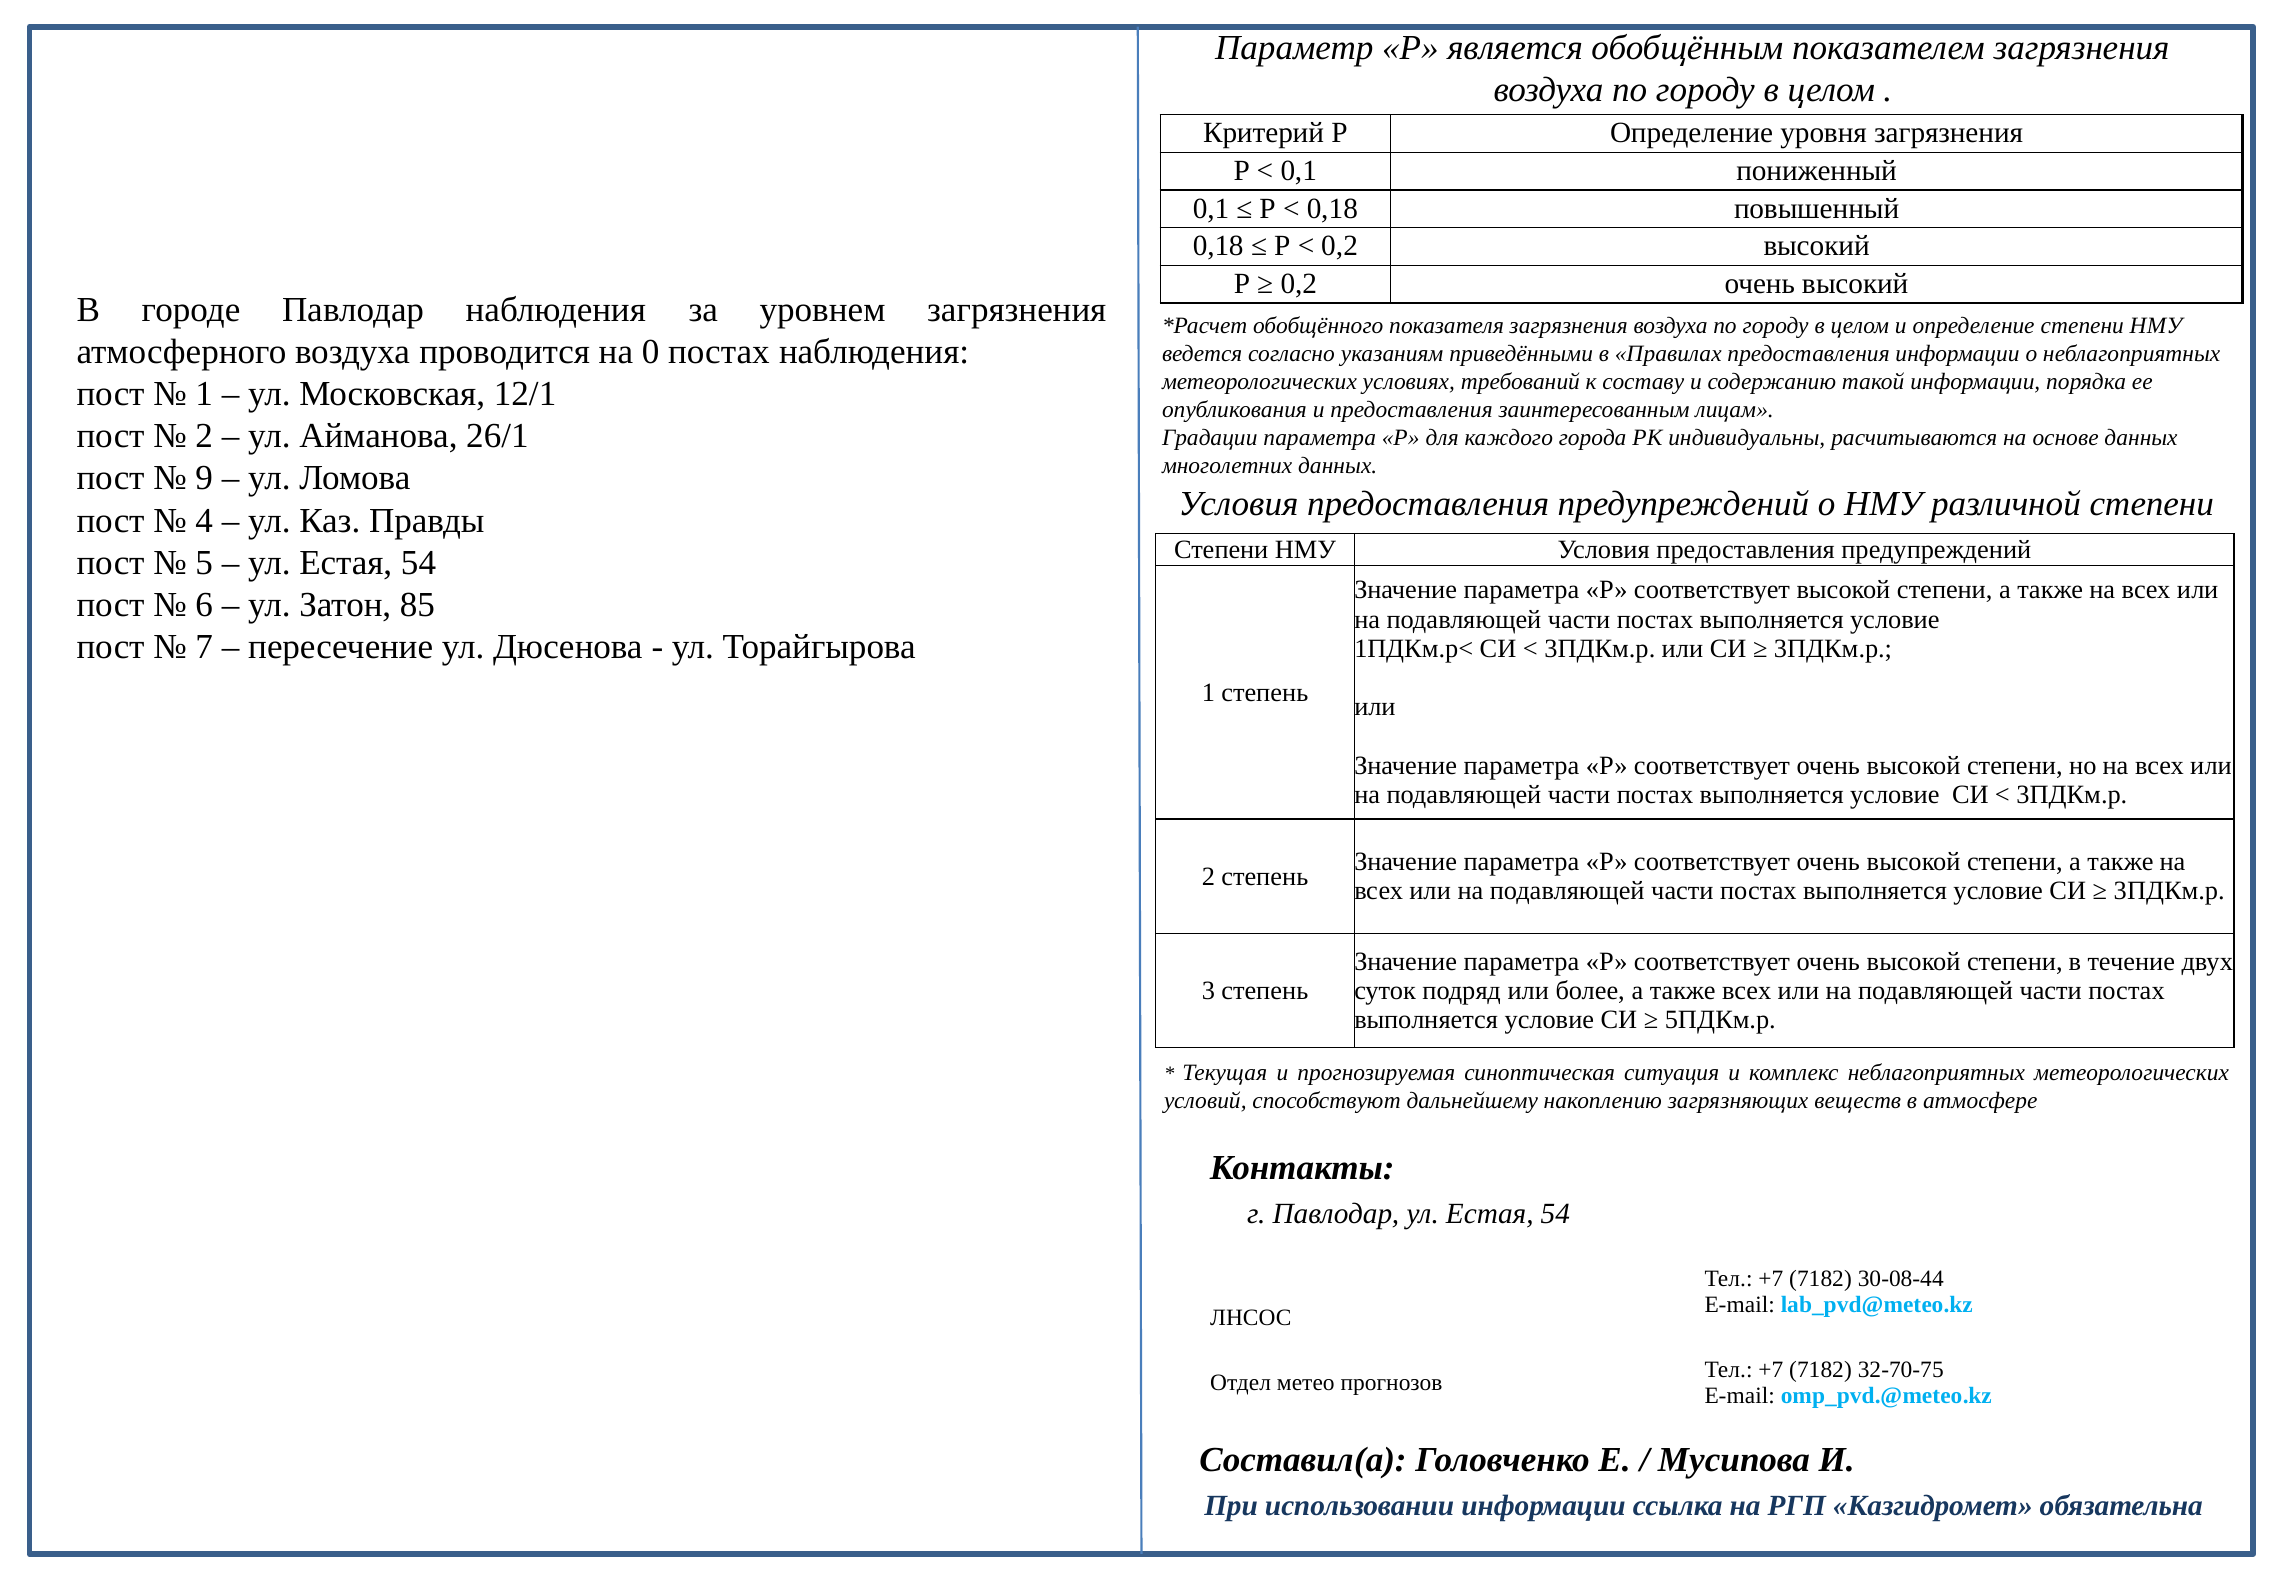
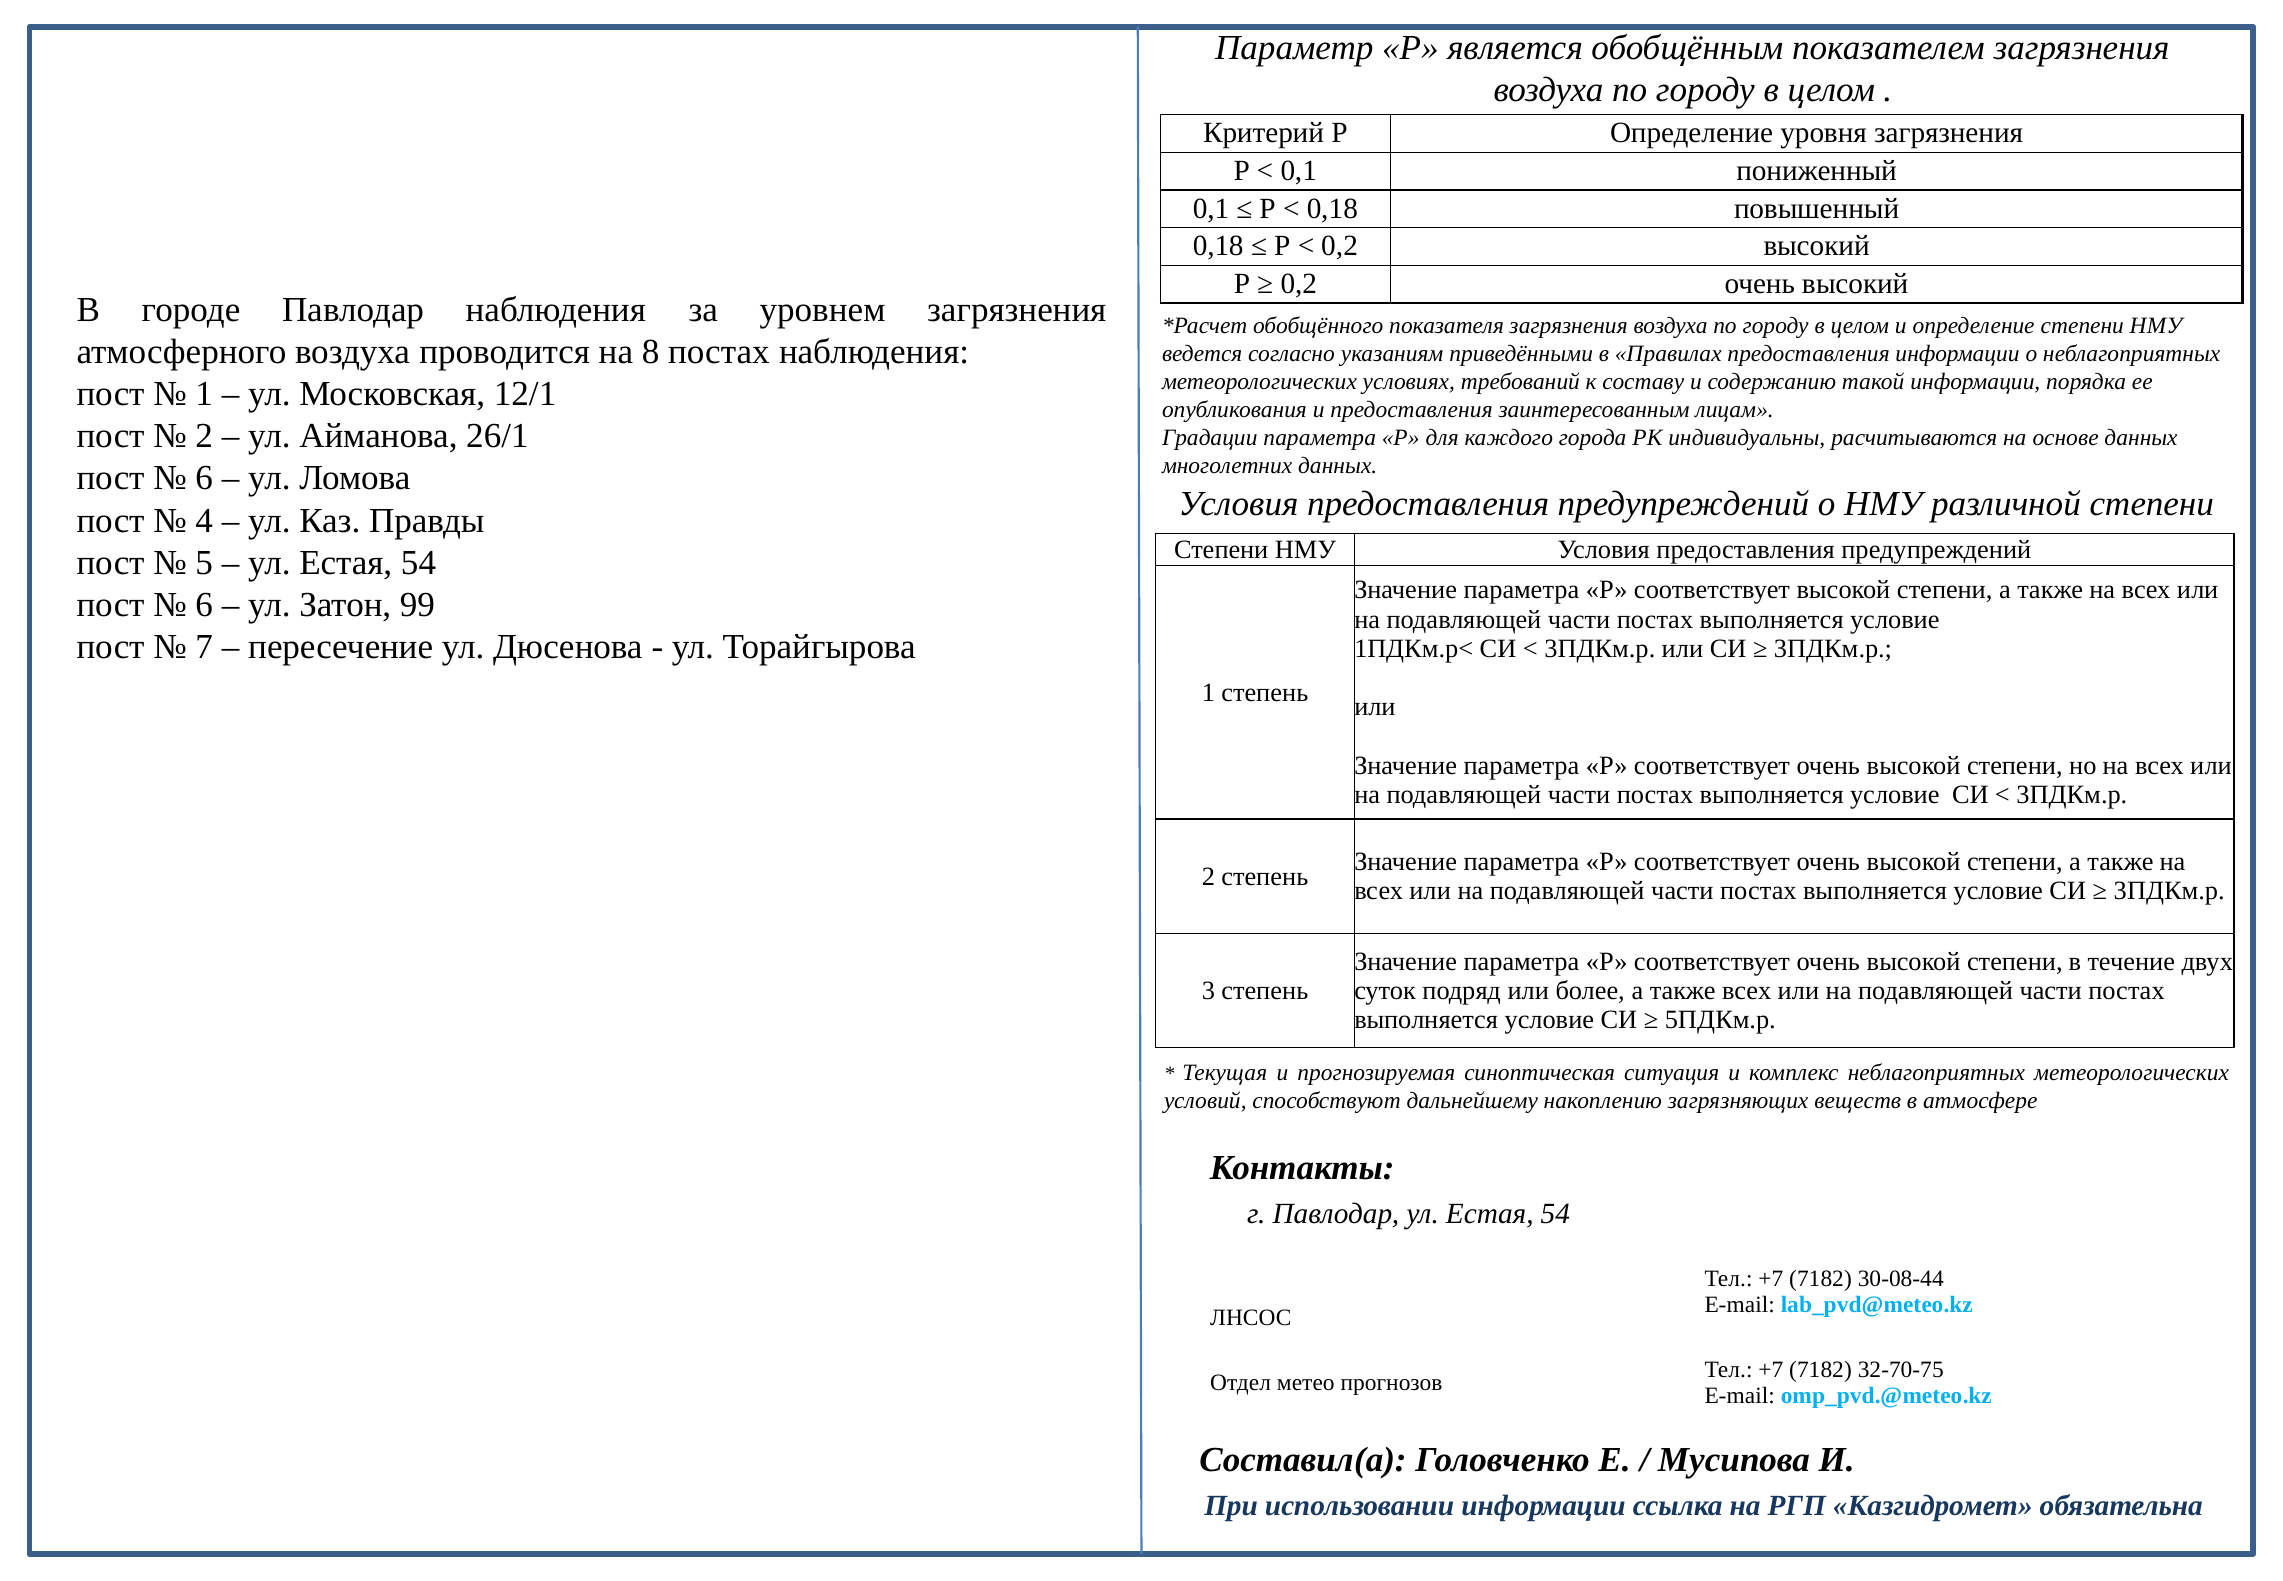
0: 0 -> 8
9 at (204, 478): 9 -> 6
85: 85 -> 99
